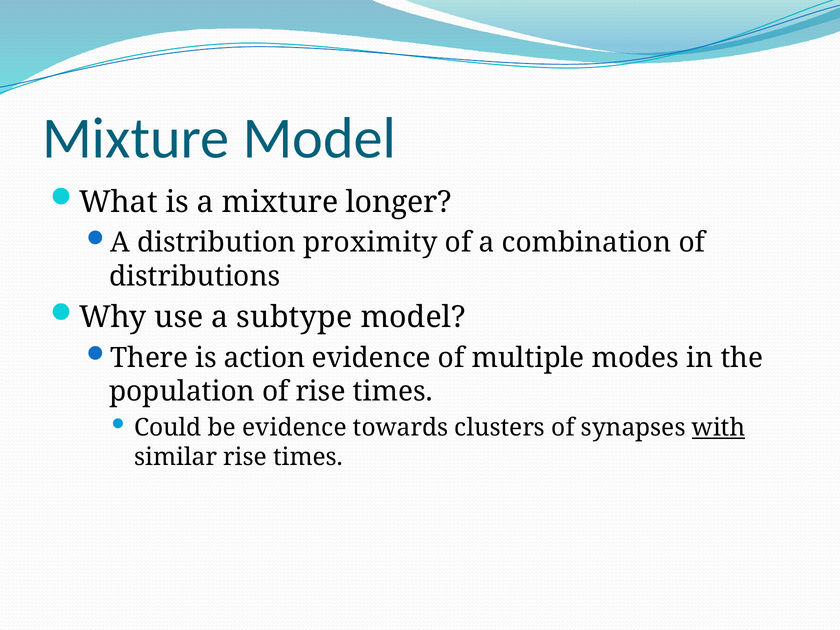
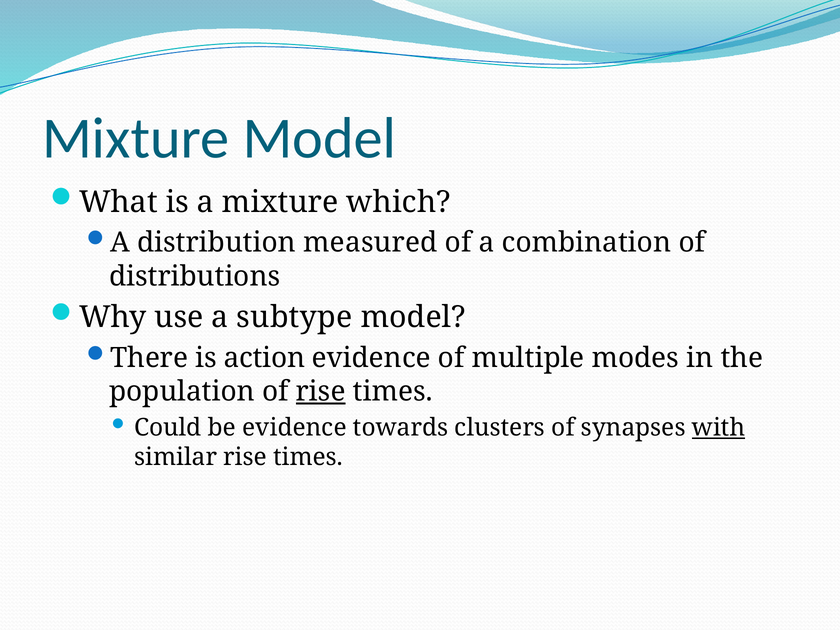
longer: longer -> which
proximity: proximity -> measured
rise at (321, 391) underline: none -> present
